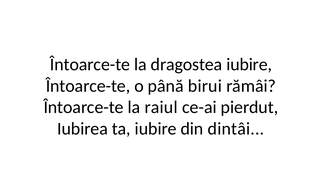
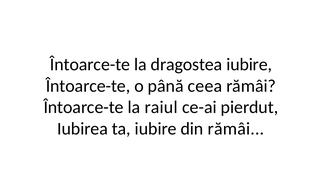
birui: birui -> ceea
din dintâi: dintâi -> rămâi
